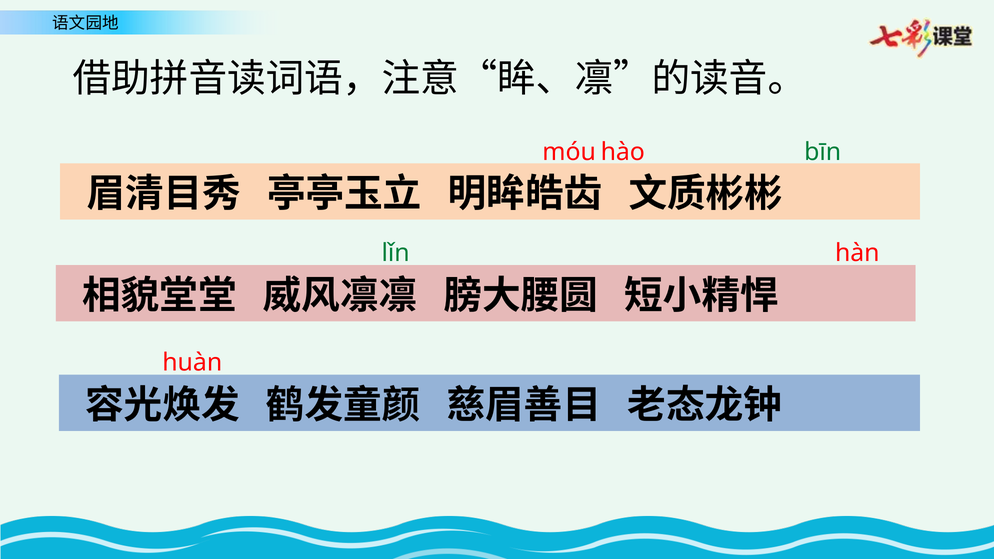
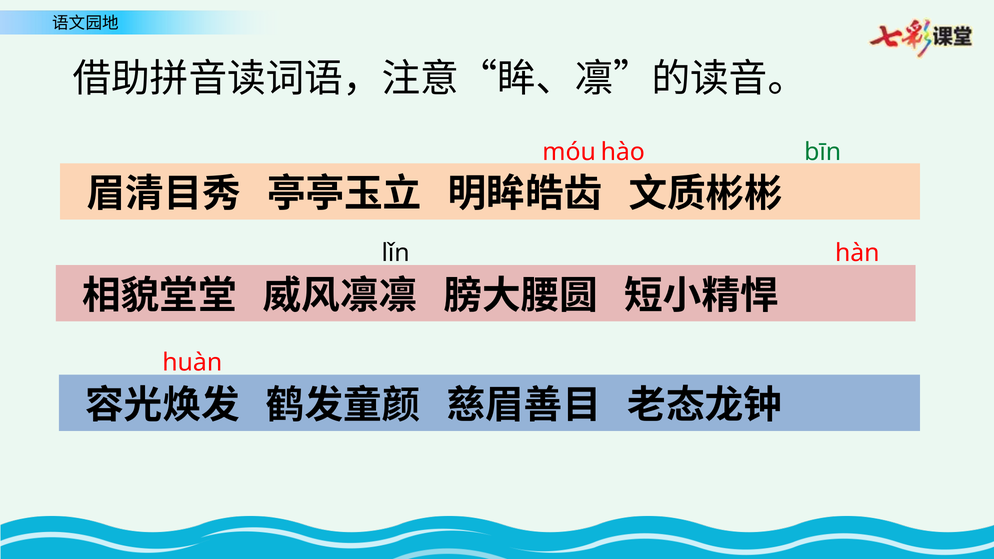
lǐn colour: green -> black
